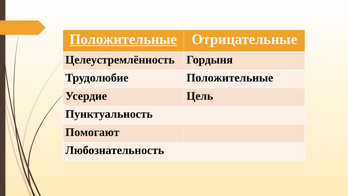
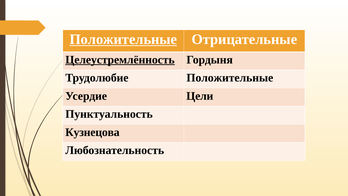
Целеустремлённость underline: none -> present
Цель: Цель -> Цели
Помогают: Помогают -> Кузнецова
